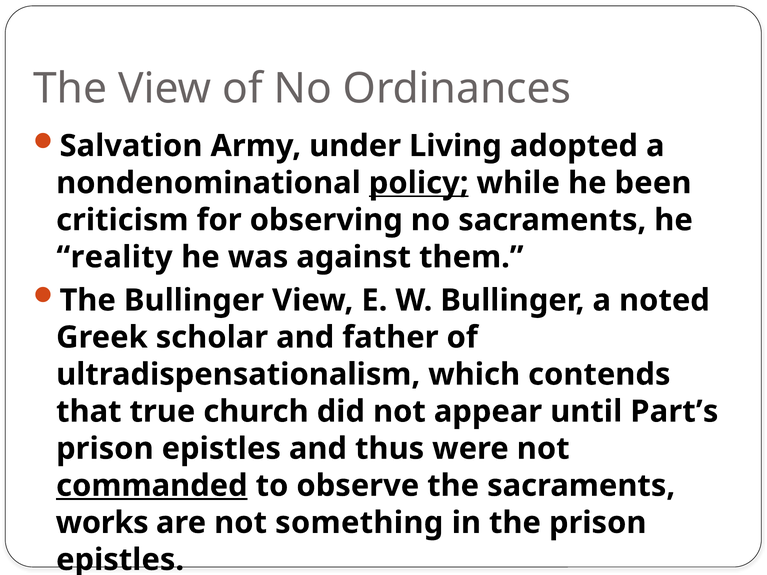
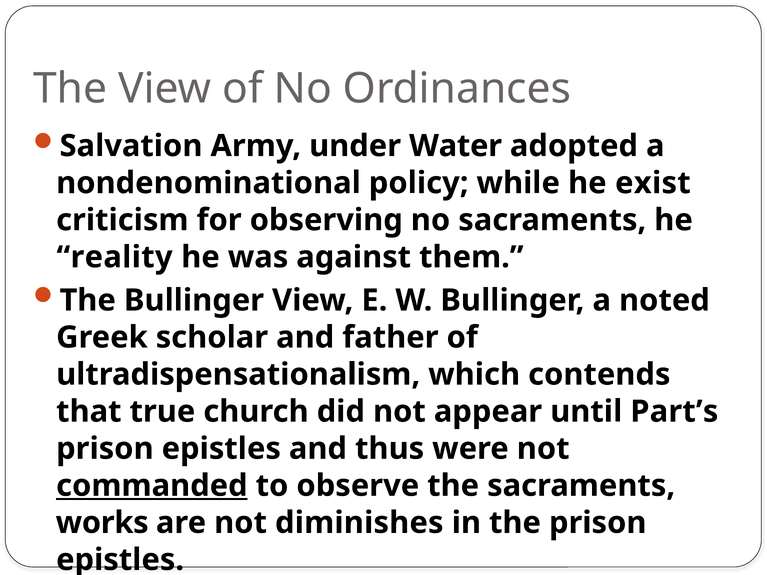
Living: Living -> Water
policy underline: present -> none
been: been -> exist
something: something -> diminishes
